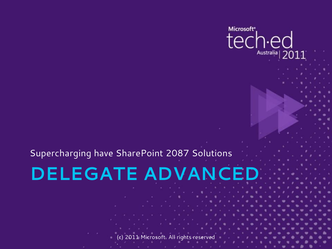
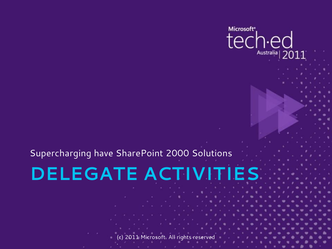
2087: 2087 -> 2000
ADVANCED: ADVANCED -> ACTIVITIES
